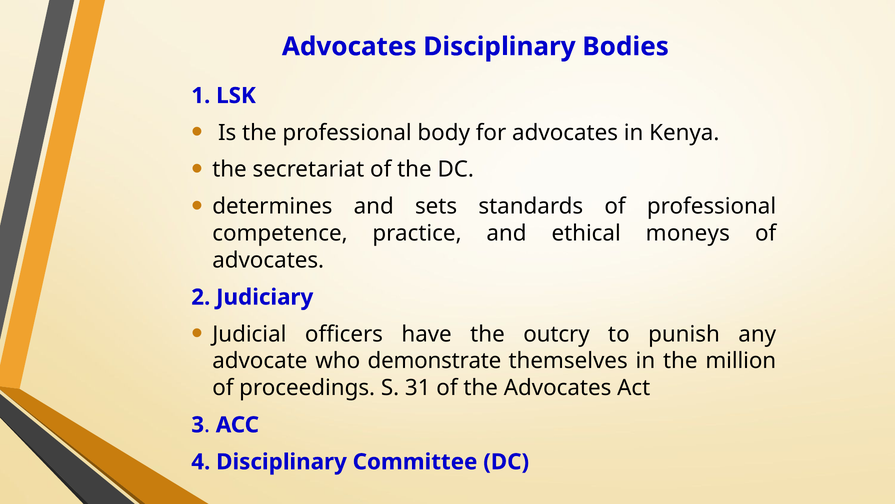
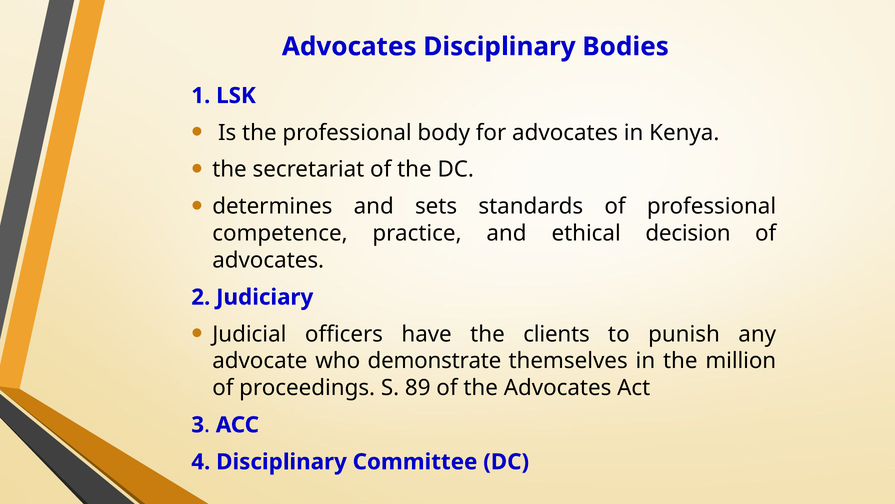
moneys: moneys -> decision
outcry: outcry -> clients
31: 31 -> 89
